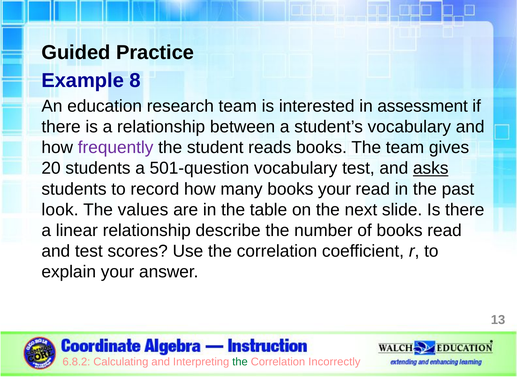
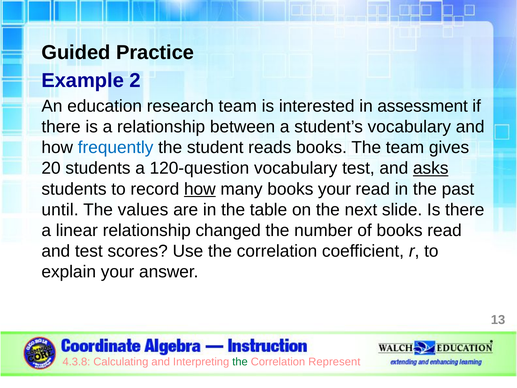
8: 8 -> 2
frequently colour: purple -> blue
501-question: 501-question -> 120-question
how at (200, 189) underline: none -> present
look: look -> until
describe: describe -> changed
6.8.2: 6.8.2 -> 4.3.8
Incorrectly: Incorrectly -> Represent
